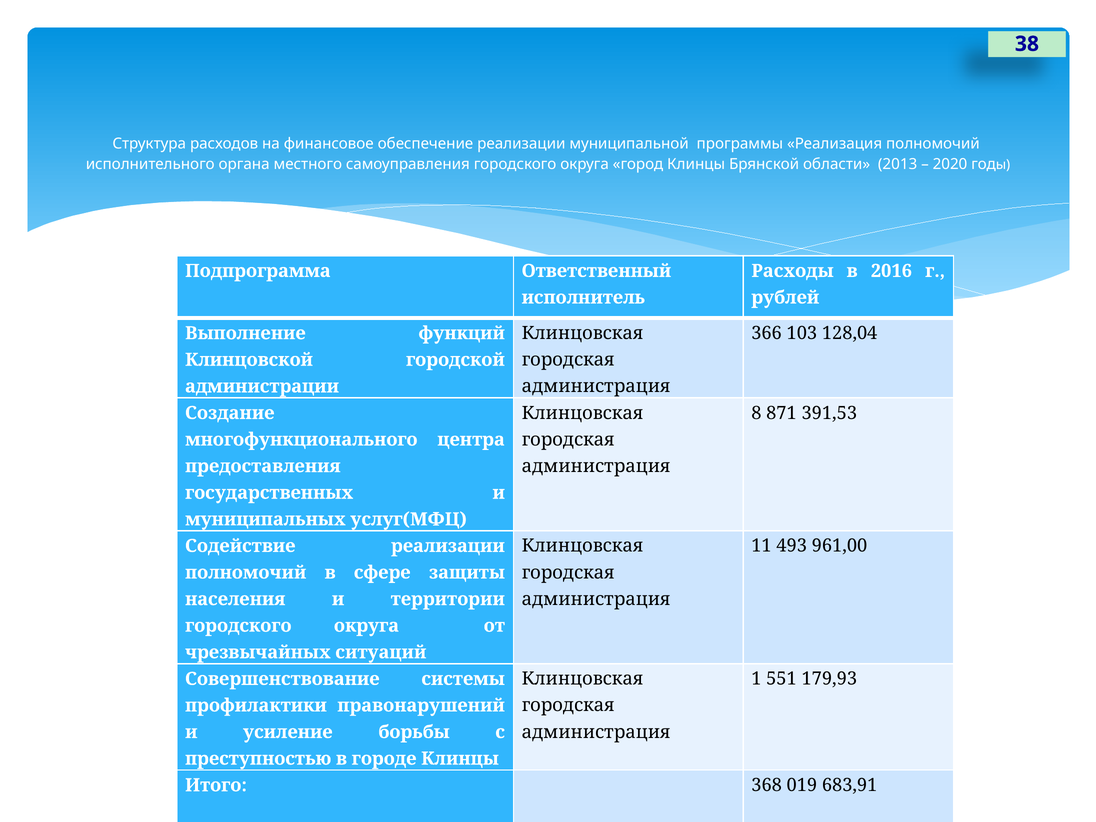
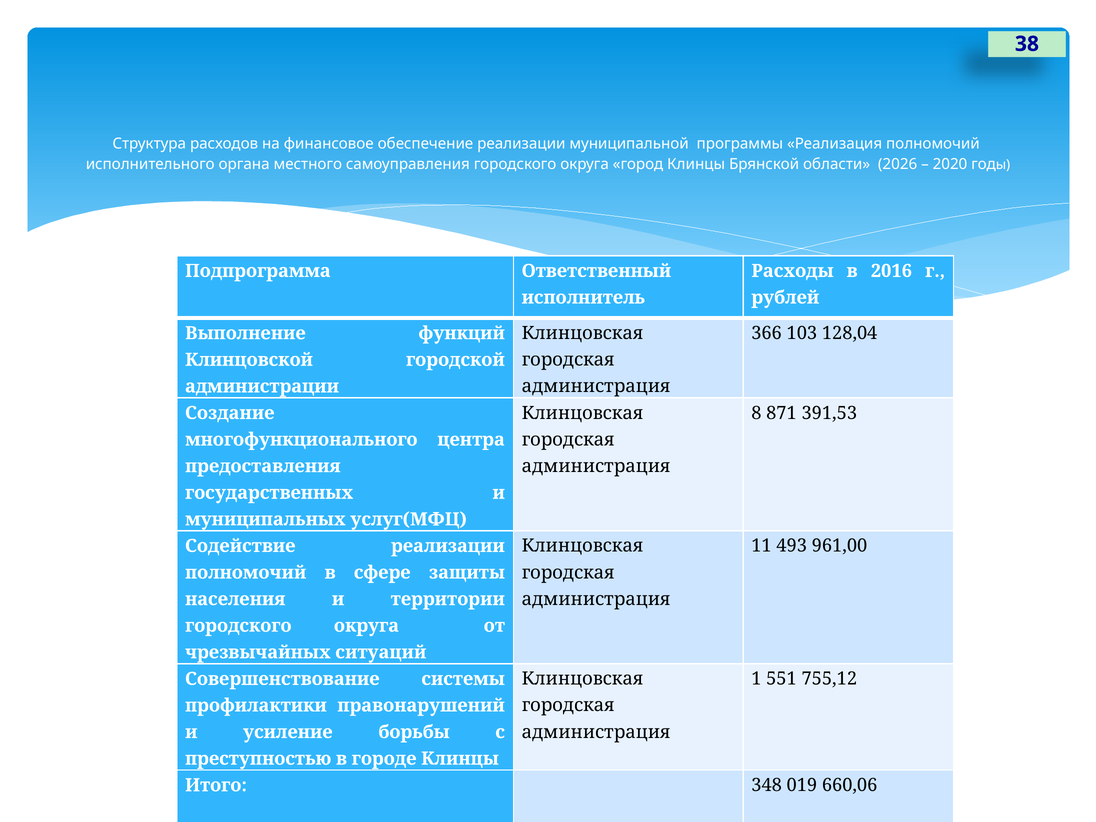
2013: 2013 -> 2026
179,93: 179,93 -> 755,12
368: 368 -> 348
683,91: 683,91 -> 660,06
